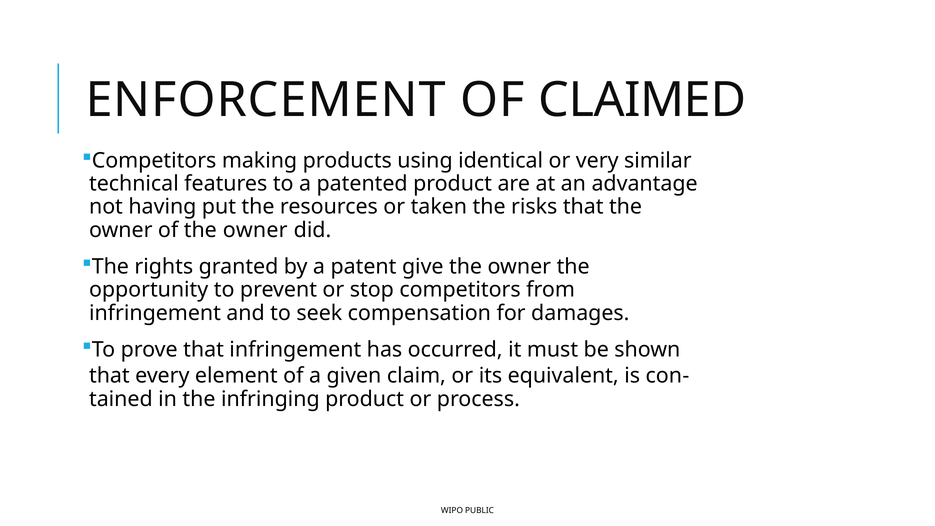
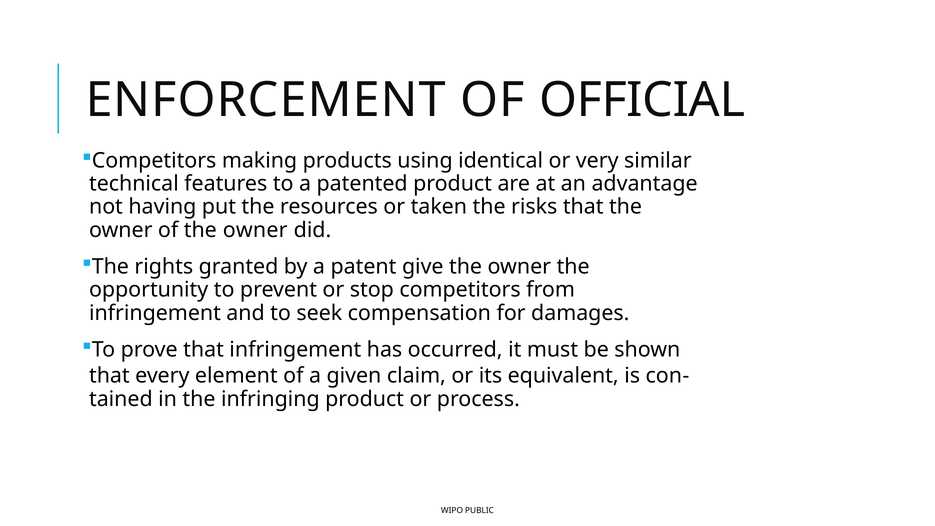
CLAIMED: CLAIMED -> OFFICIAL
